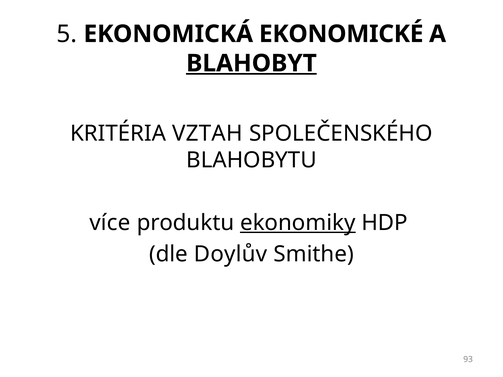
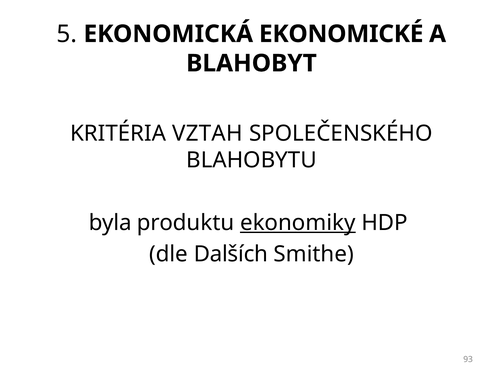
BLAHOBYT underline: present -> none
více: více -> byla
Doylův: Doylův -> Dalších
